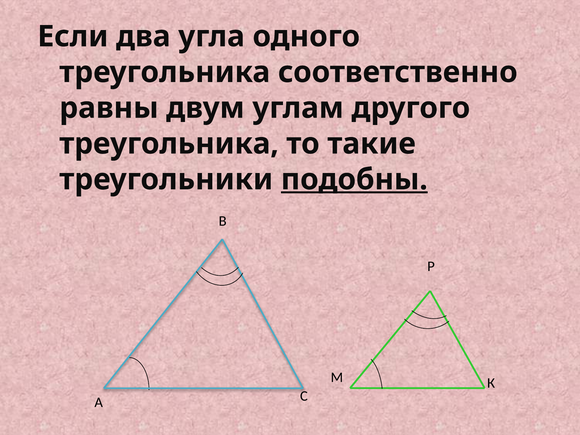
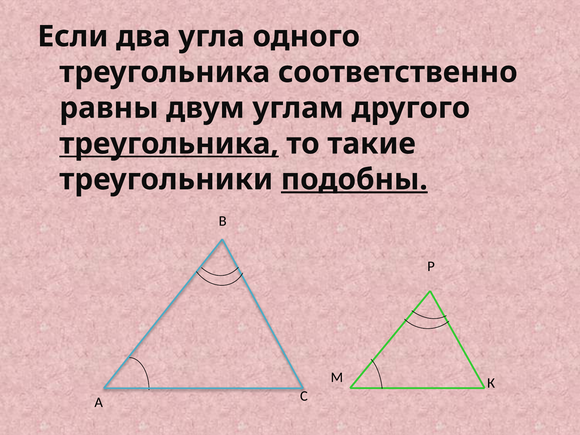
треугольника at (169, 144) underline: none -> present
